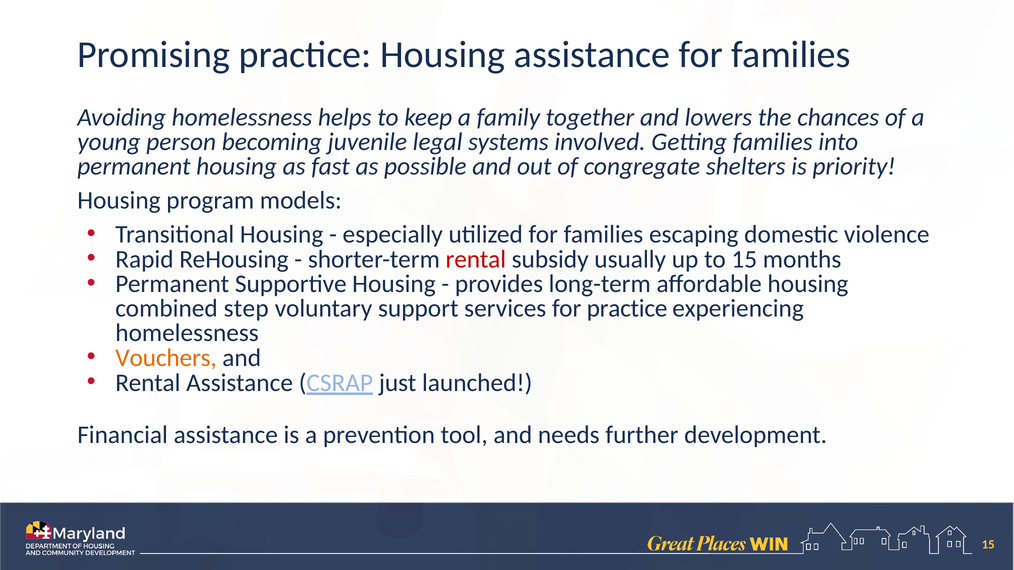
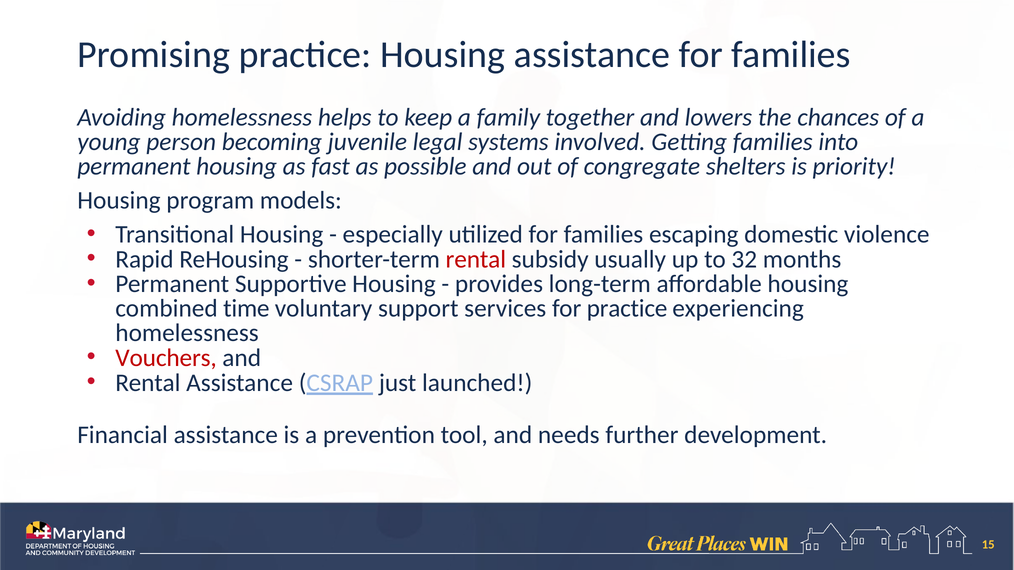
to 15: 15 -> 32
step: step -> time
Vouchers colour: orange -> red
